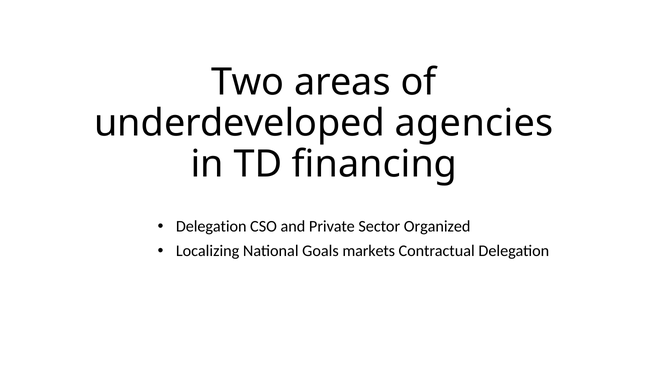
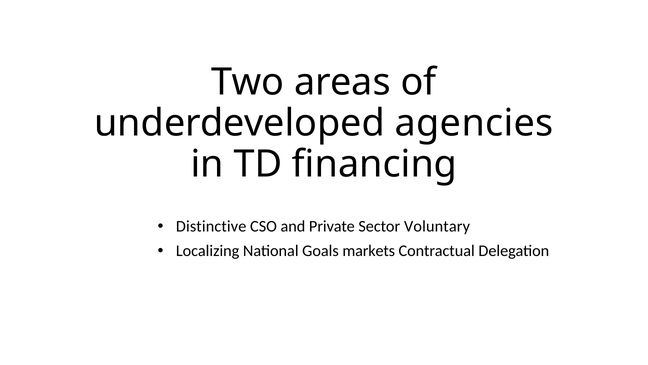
Delegation at (211, 226): Delegation -> Distinctive
Organized: Organized -> Voluntary
